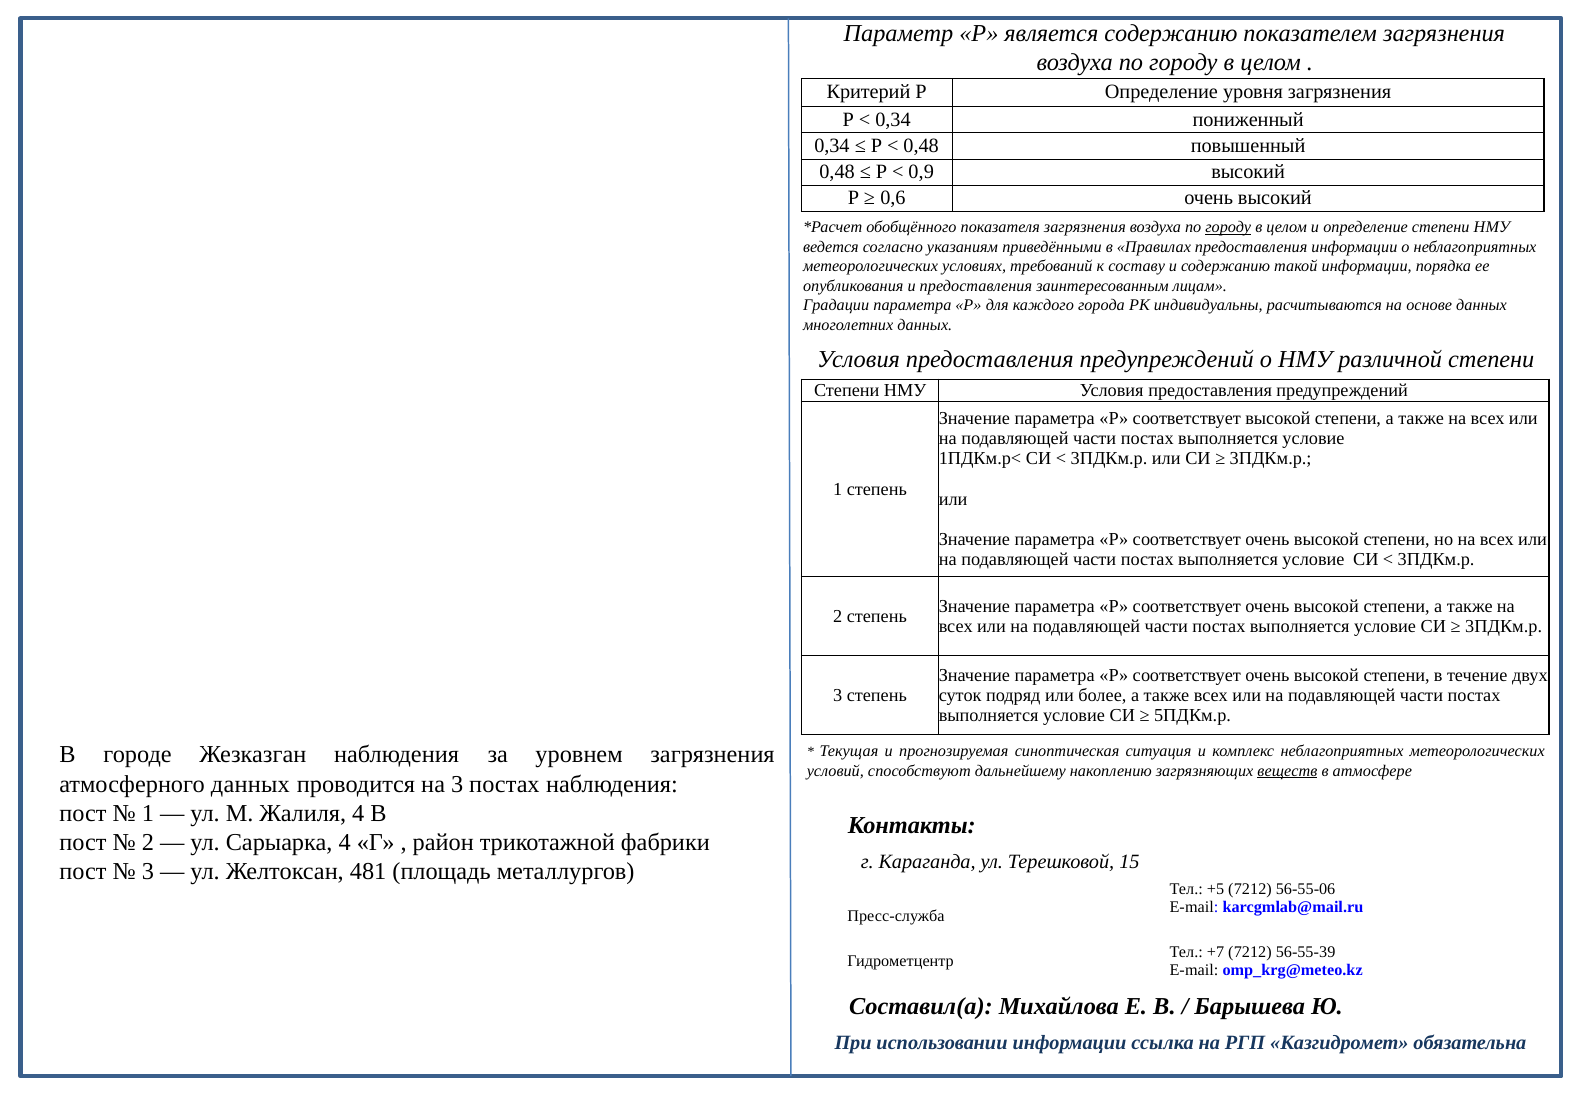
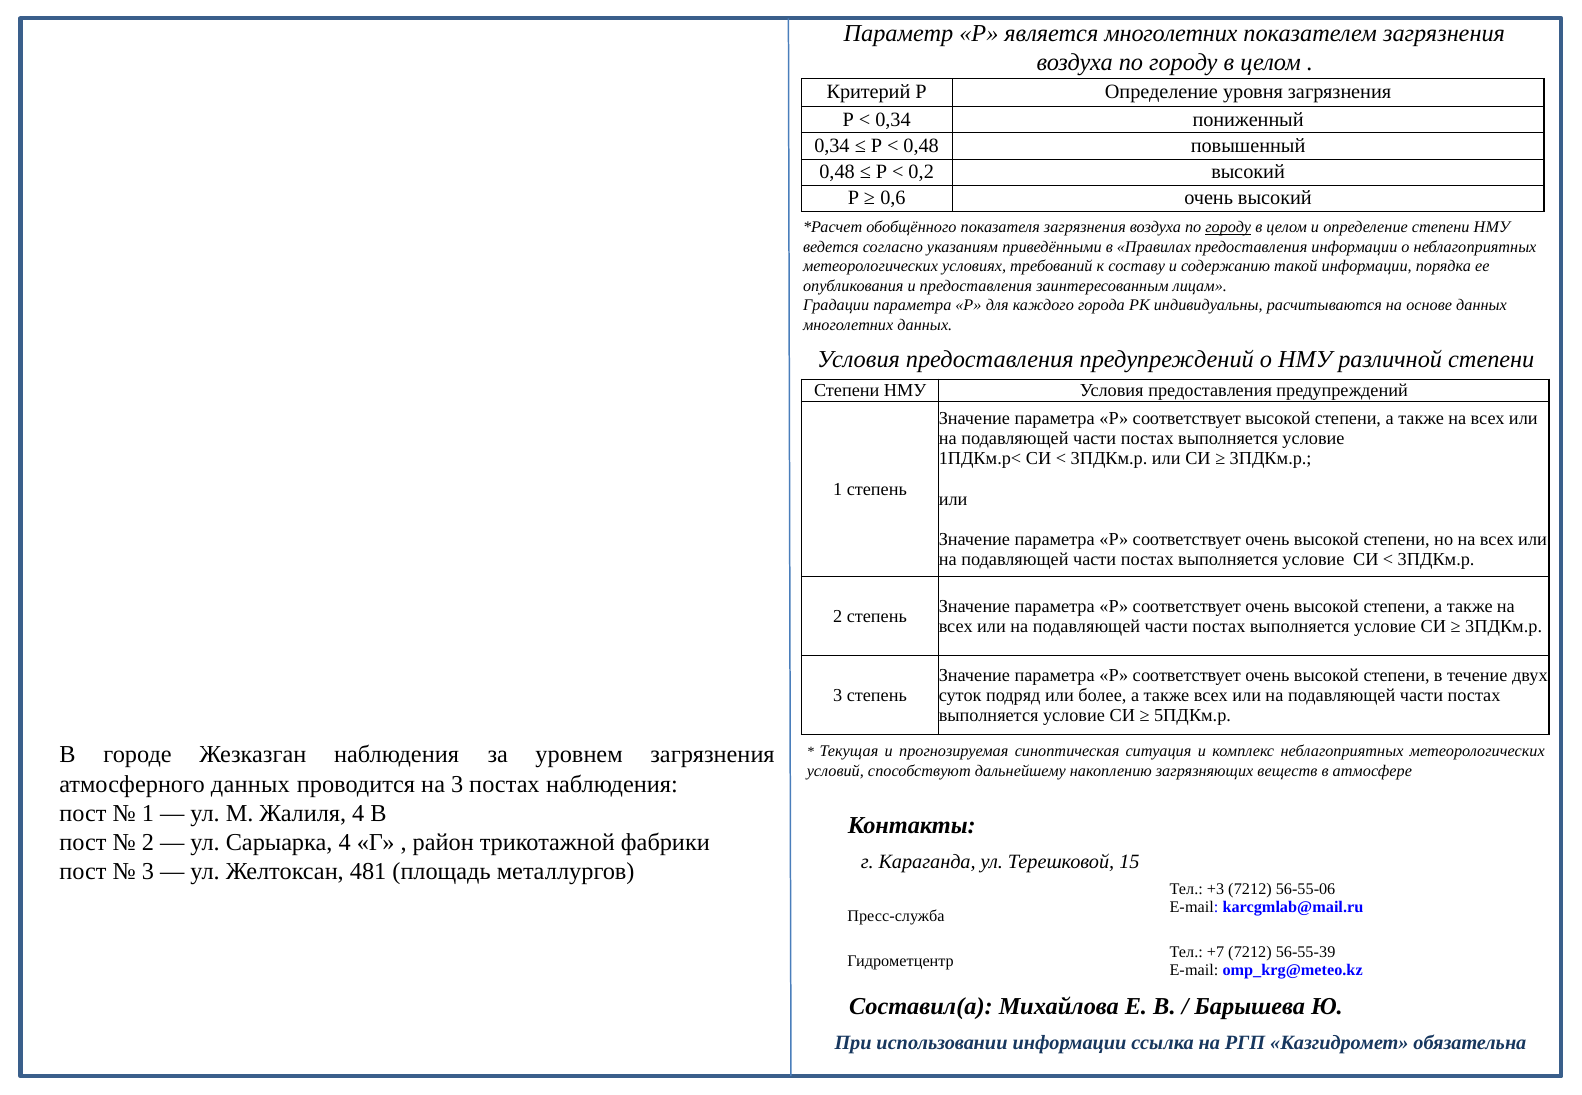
является содержанию: содержанию -> многолетних
0,9: 0,9 -> 0,2
веществ underline: present -> none
+5: +5 -> +3
